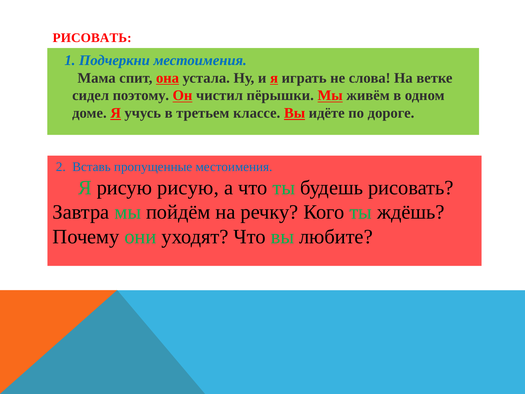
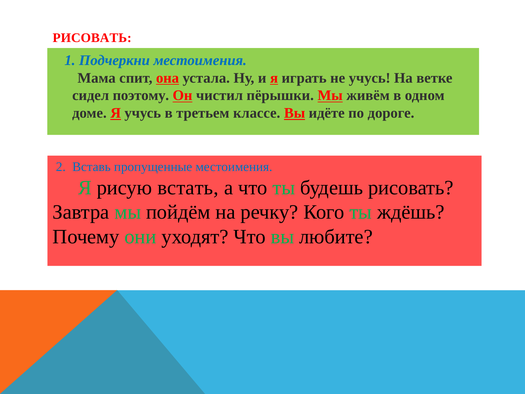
не слова: слова -> учусь
рисую рисую: рисую -> встать
